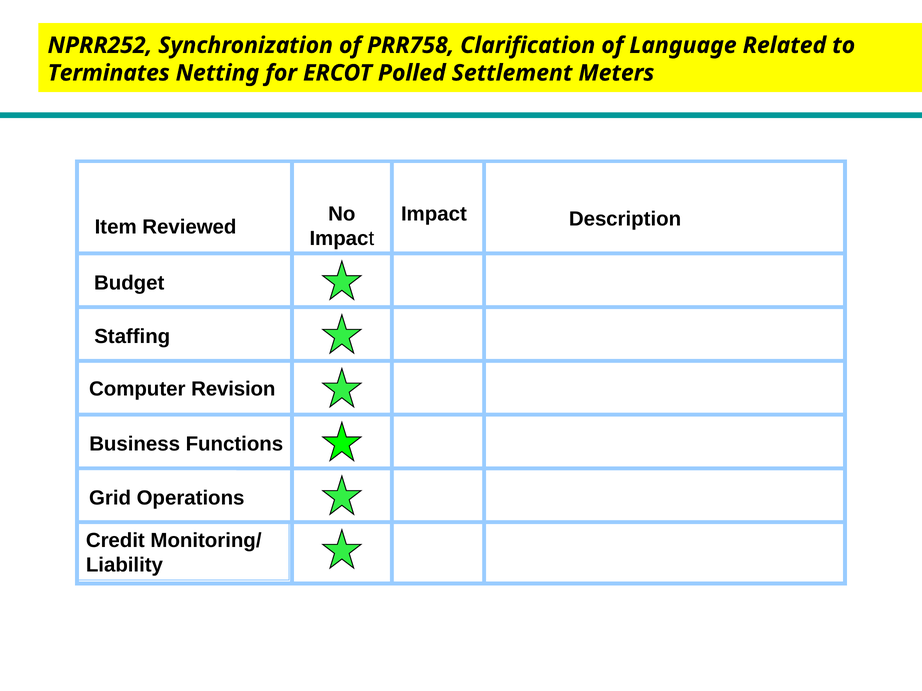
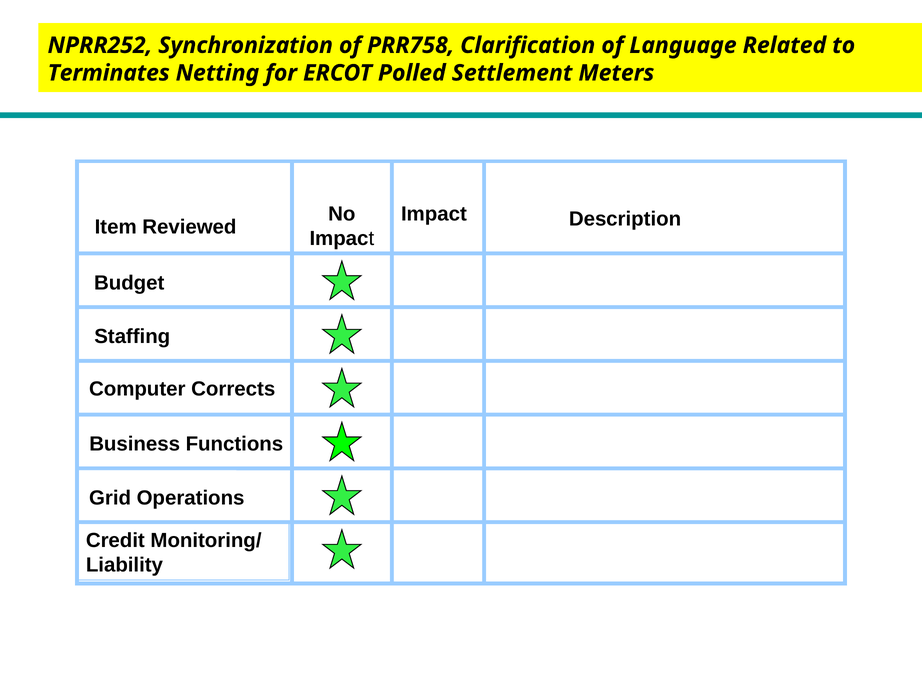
Revision: Revision -> Corrects
